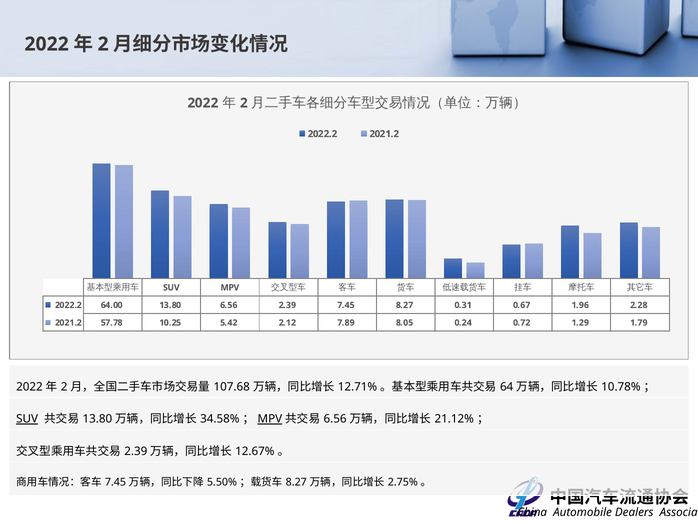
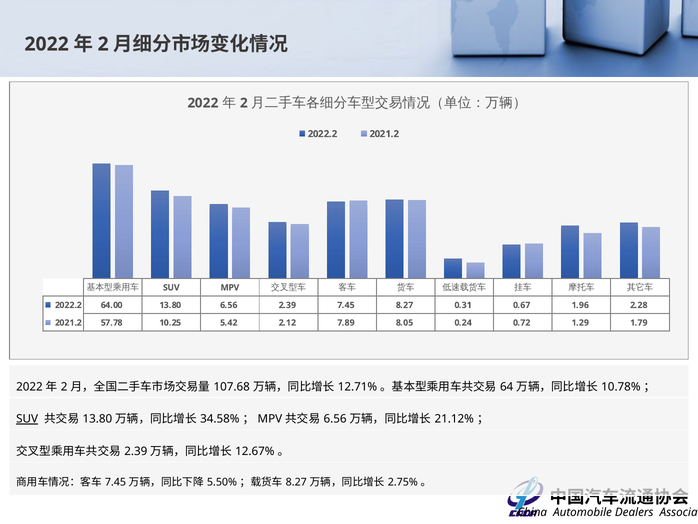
MPV at (270, 419) underline: present -> none
